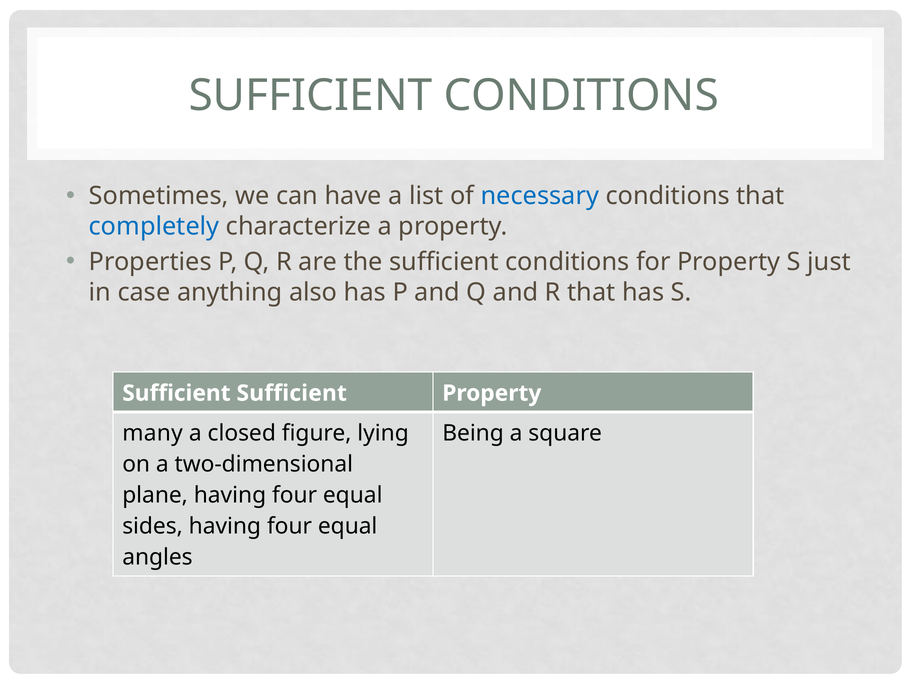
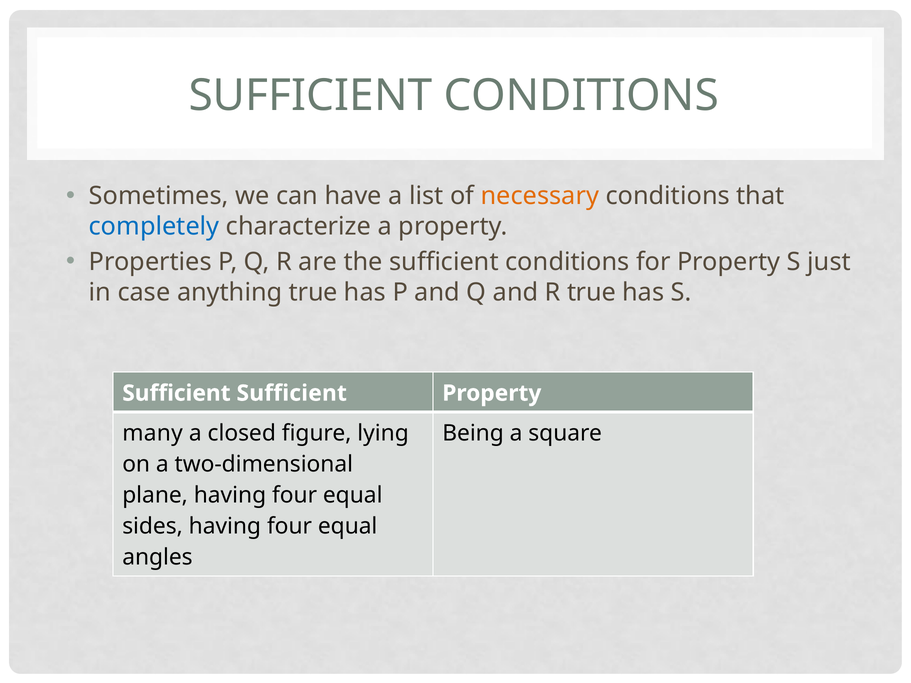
necessary colour: blue -> orange
anything also: also -> true
R that: that -> true
